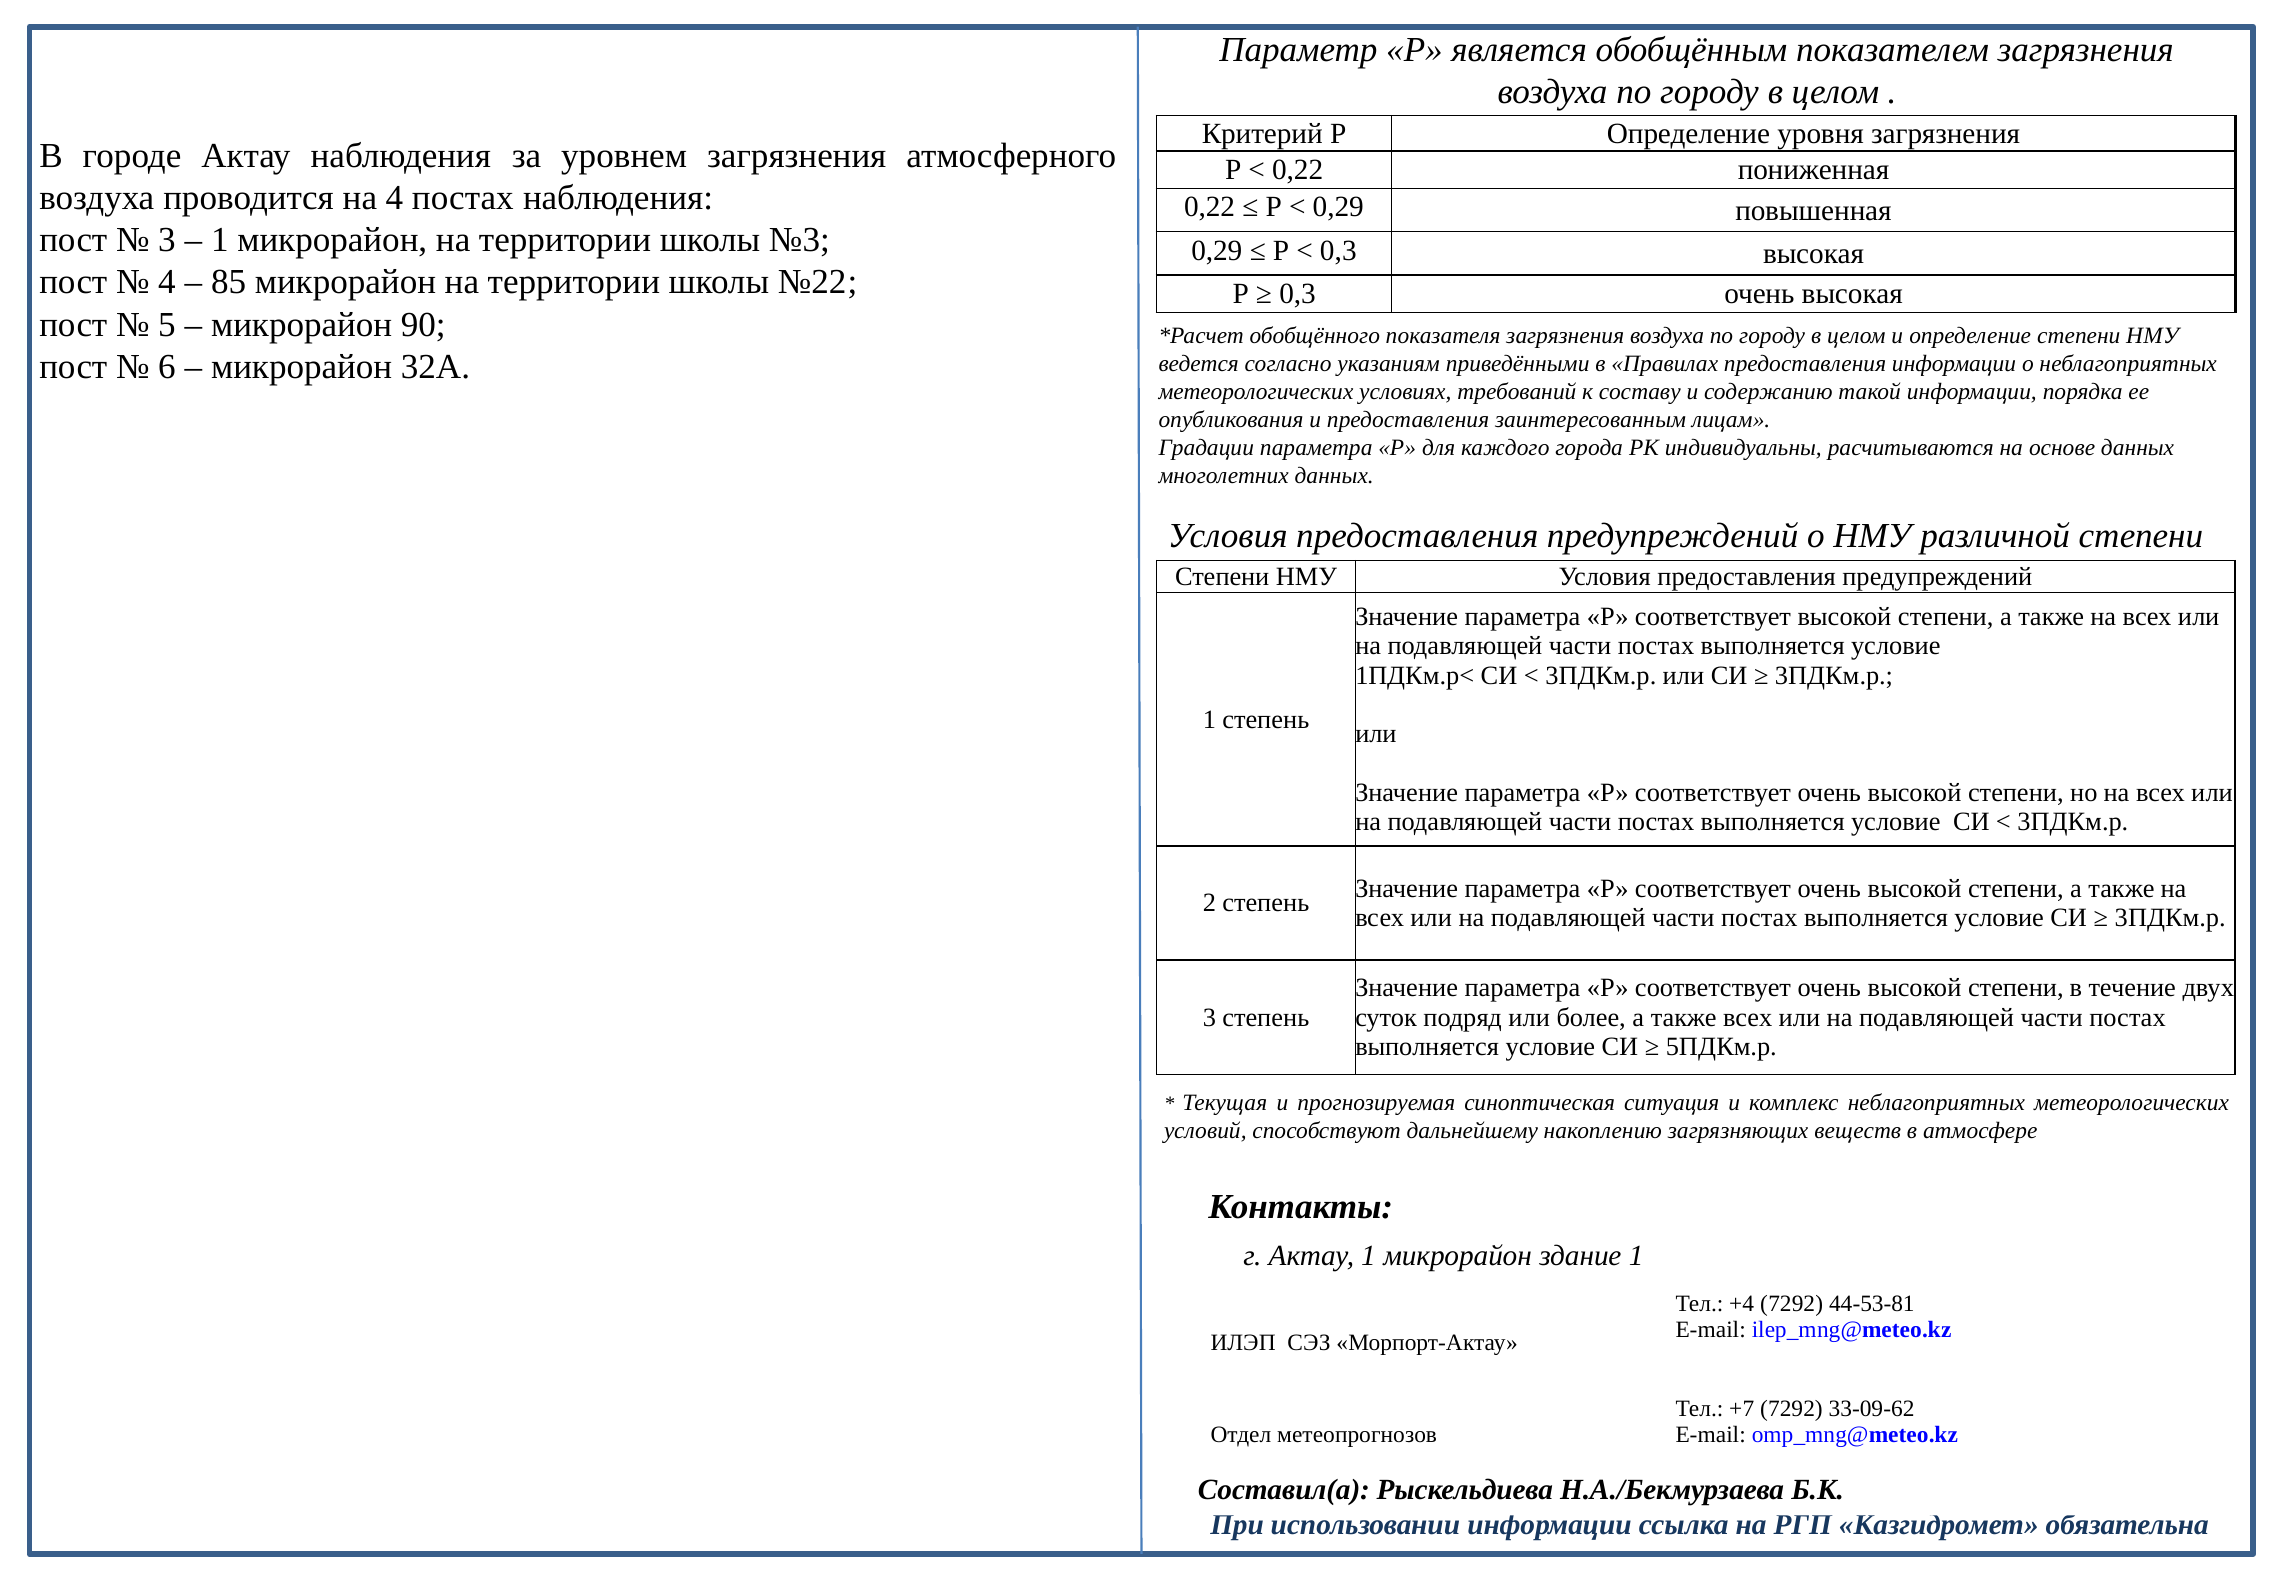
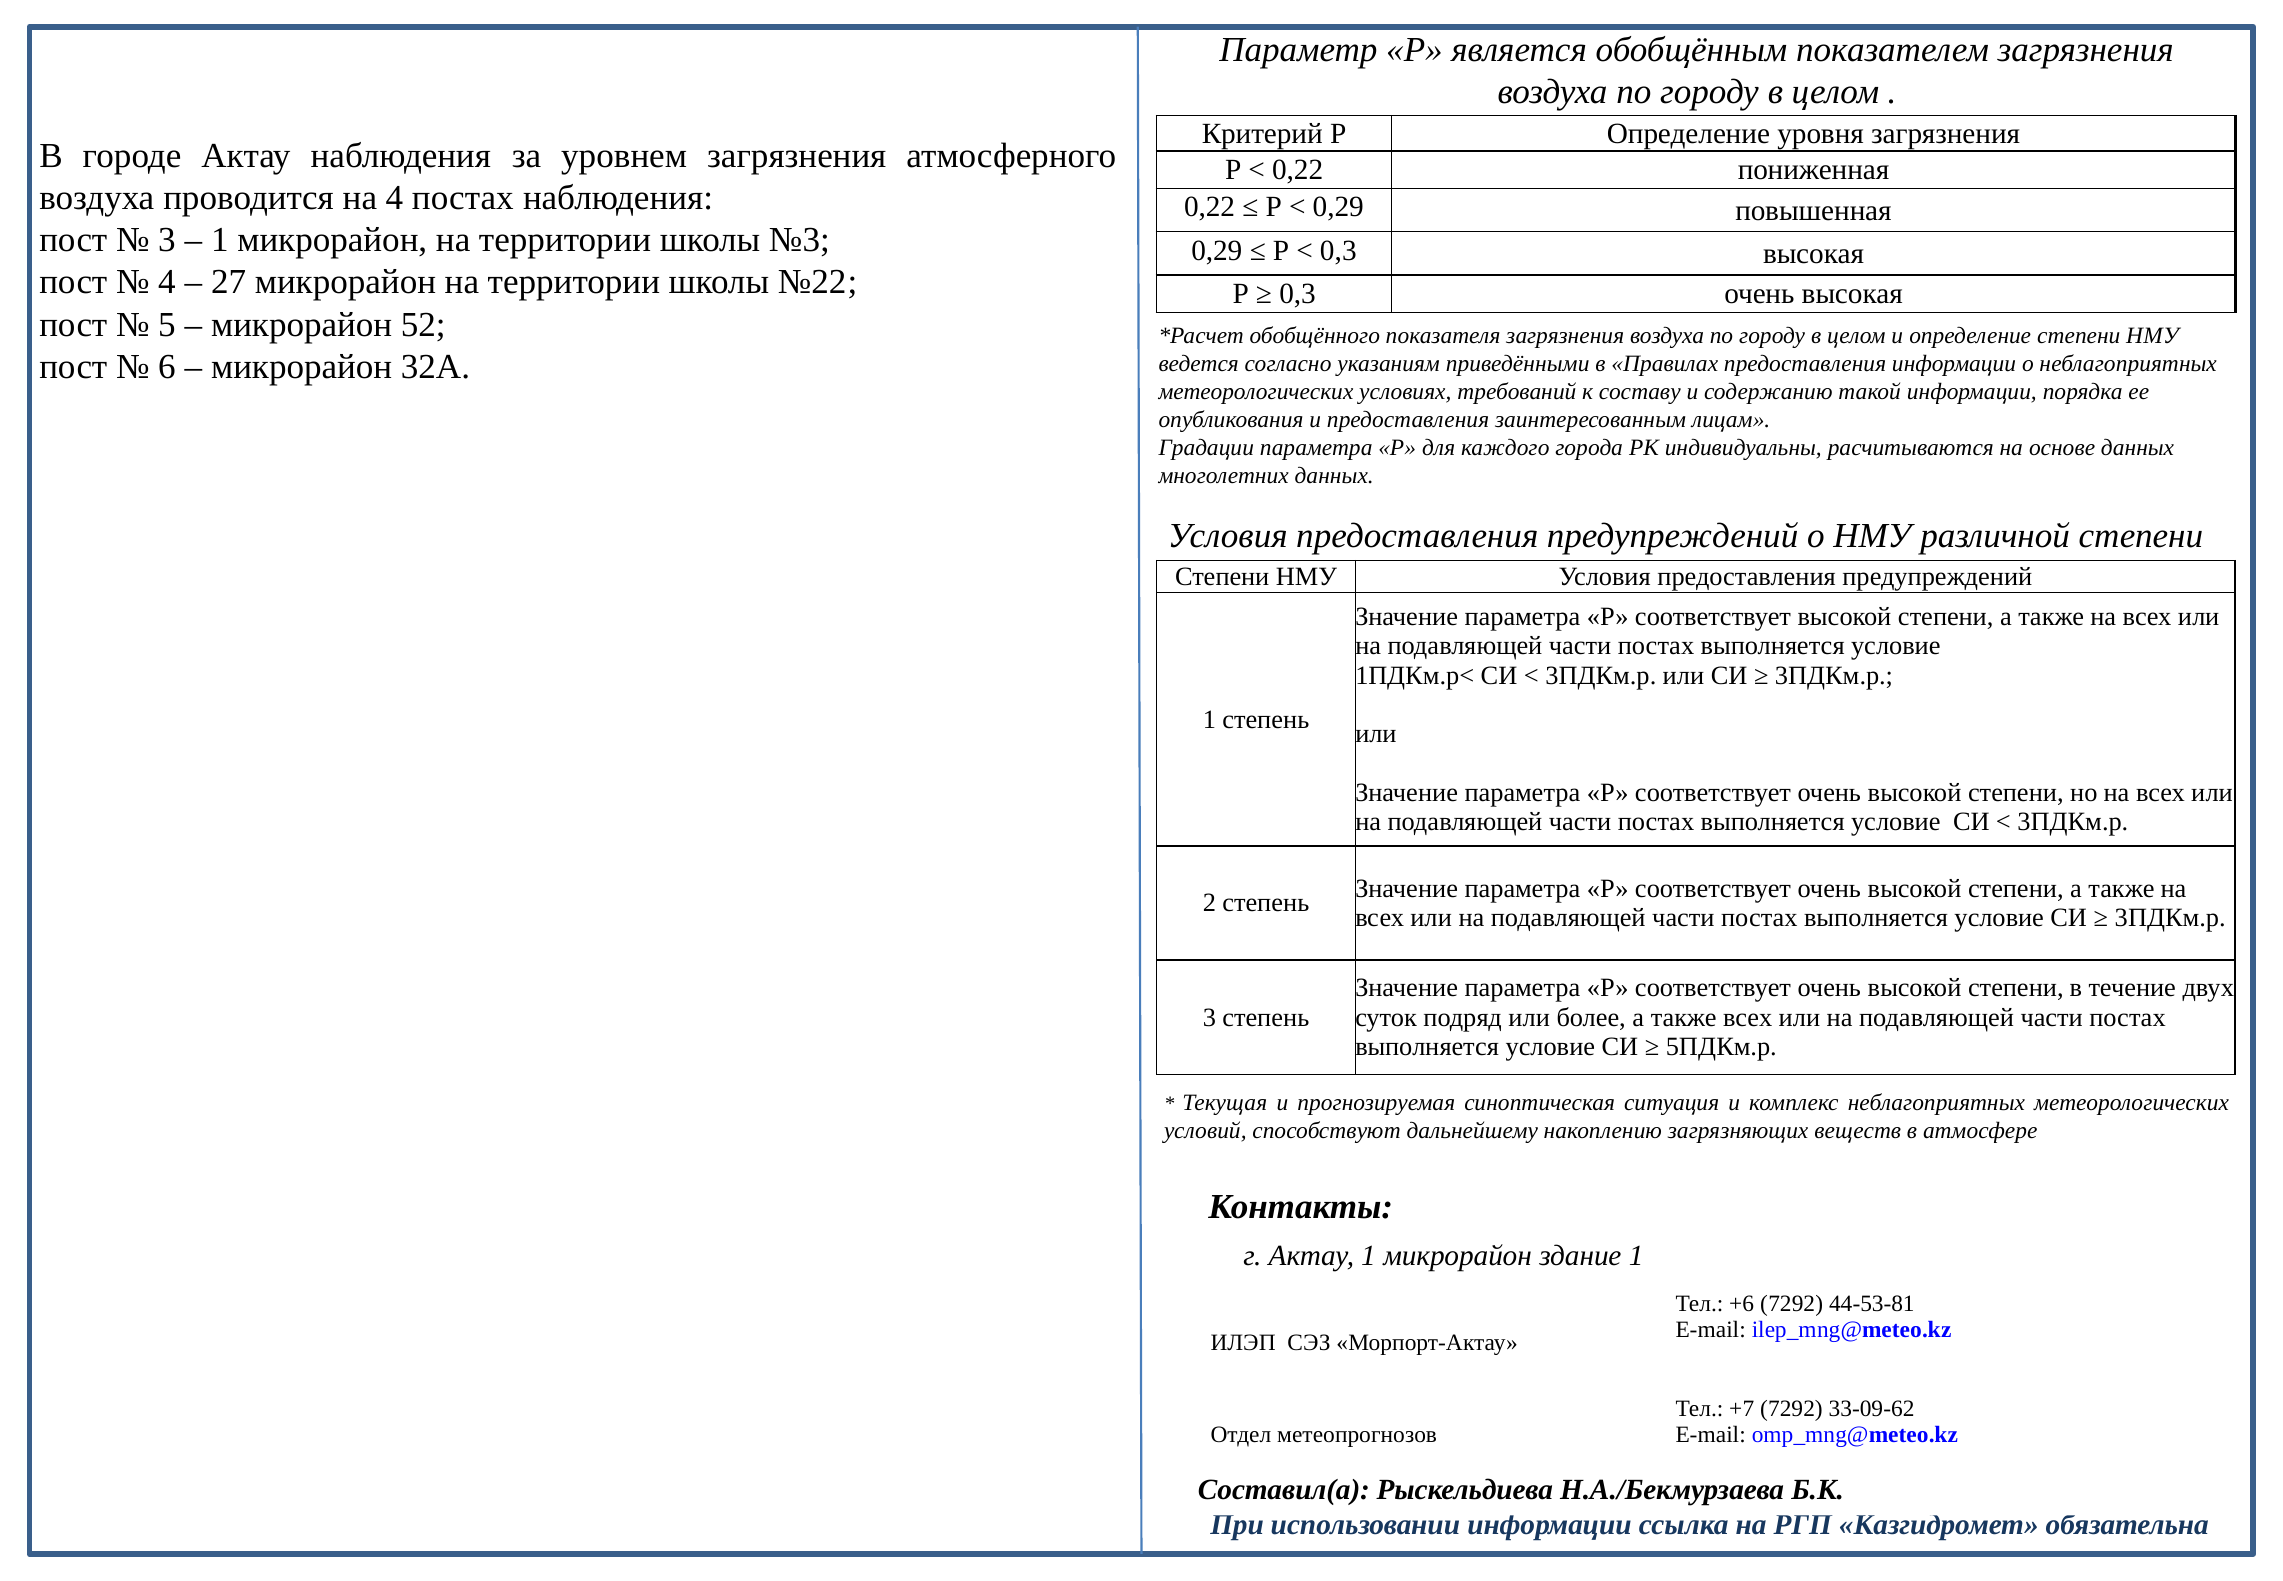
85: 85 -> 27
90: 90 -> 52
+4: +4 -> +6
